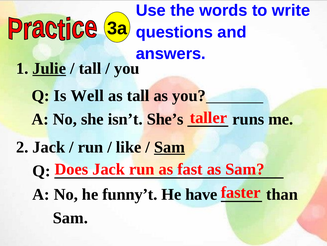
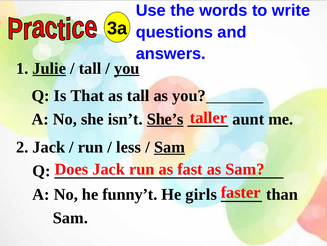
you at (127, 68) underline: none -> present
Well: Well -> That
She’s underline: none -> present
runs: runs -> aunt
like: like -> less
have: have -> girls
